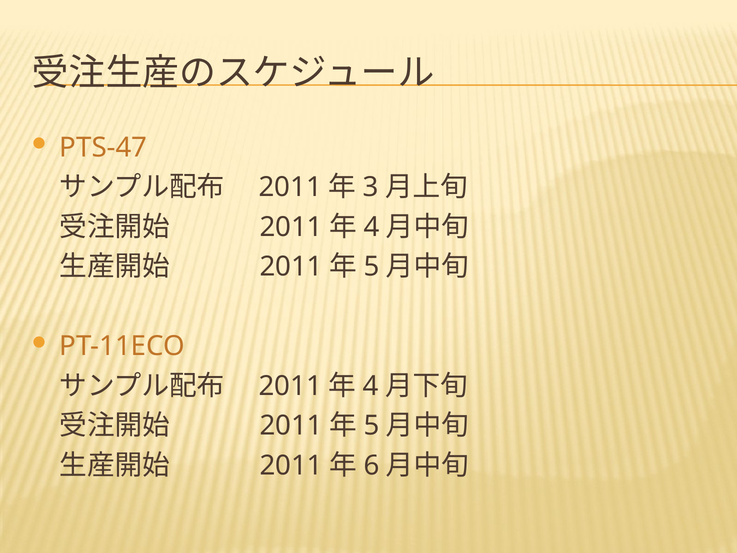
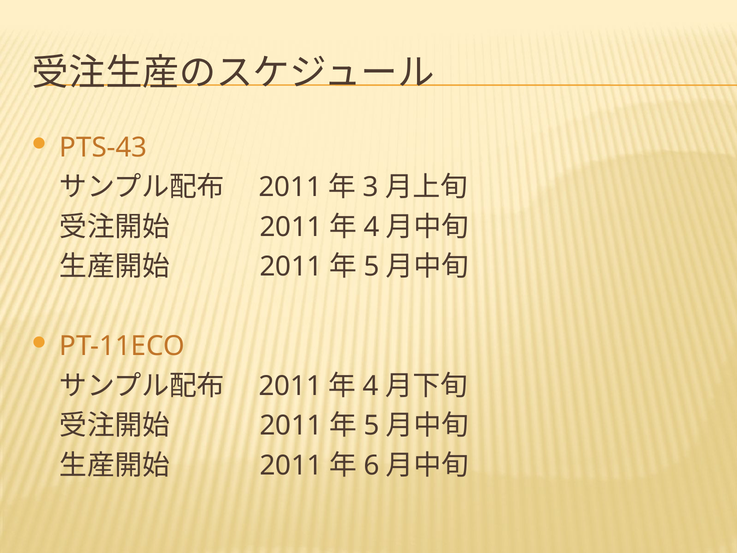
PTS-47: PTS-47 -> PTS-43
